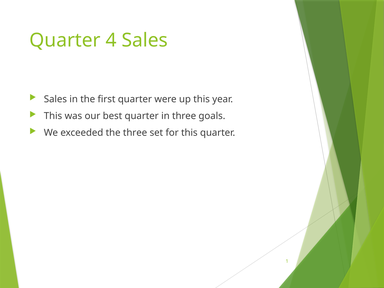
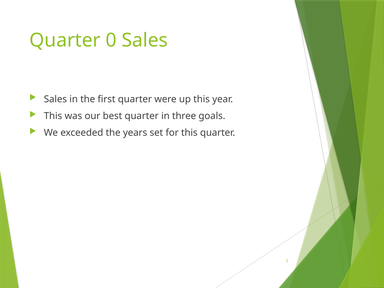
4: 4 -> 0
the three: three -> years
